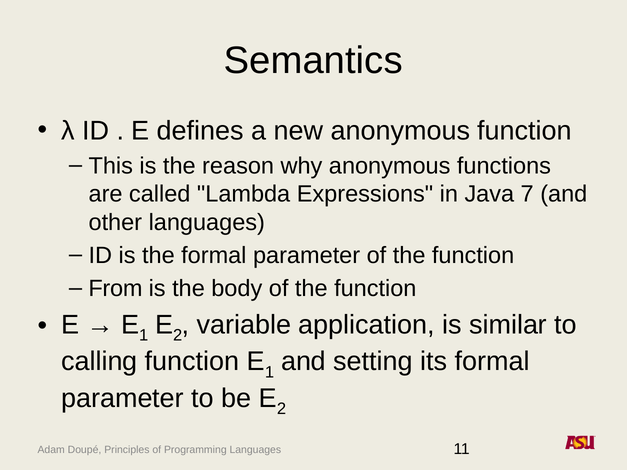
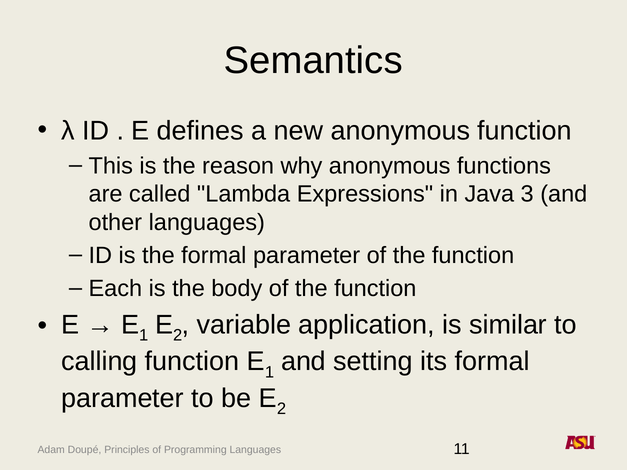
7: 7 -> 3
From: From -> Each
